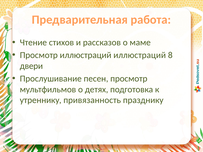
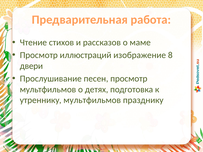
иллюстраций иллюстраций: иллюстраций -> изображение
утреннику привязанность: привязанность -> мультфильмов
